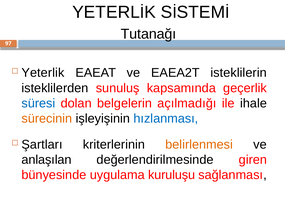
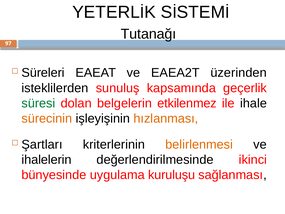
Yeterlik: Yeterlik -> Süreleri
isteklilerin: isteklilerin -> üzerinden
süresi colour: blue -> green
açılmadığı: açılmadığı -> etkilenmez
hızlanması colour: blue -> orange
anlaşılan: anlaşılan -> ihalelerin
giren: giren -> ikinci
